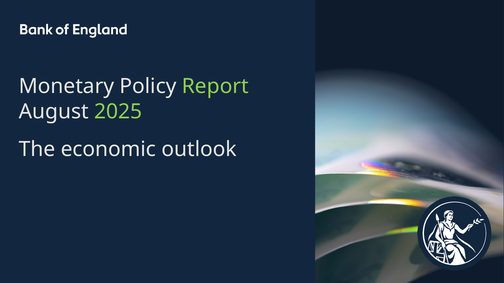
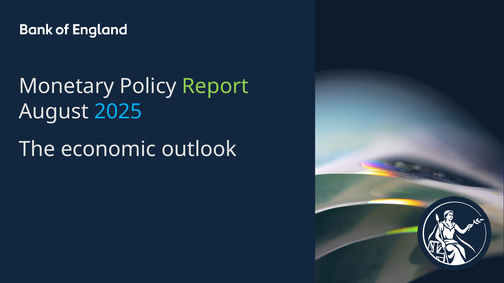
2025 colour: light green -> light blue
